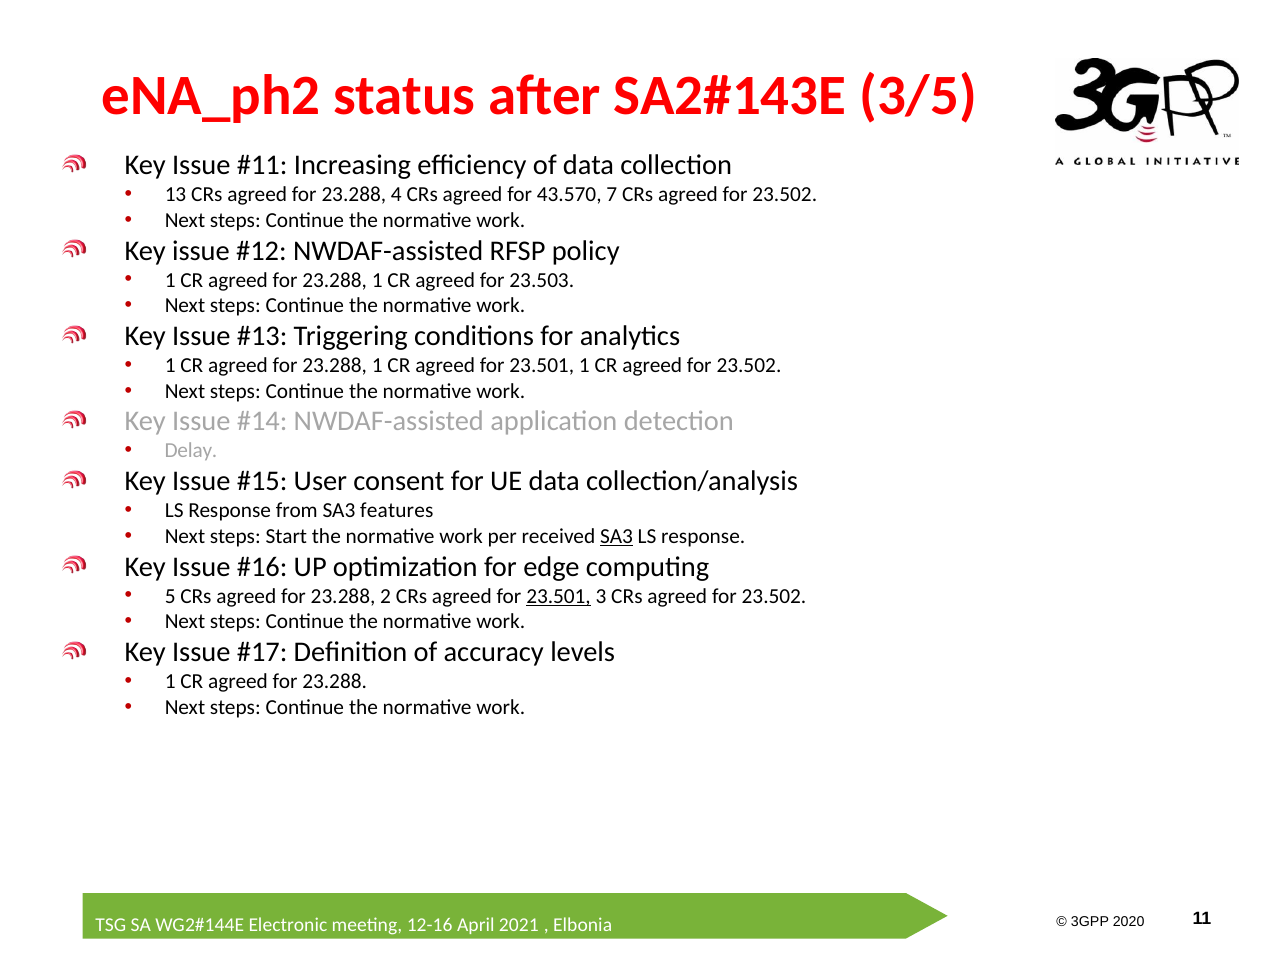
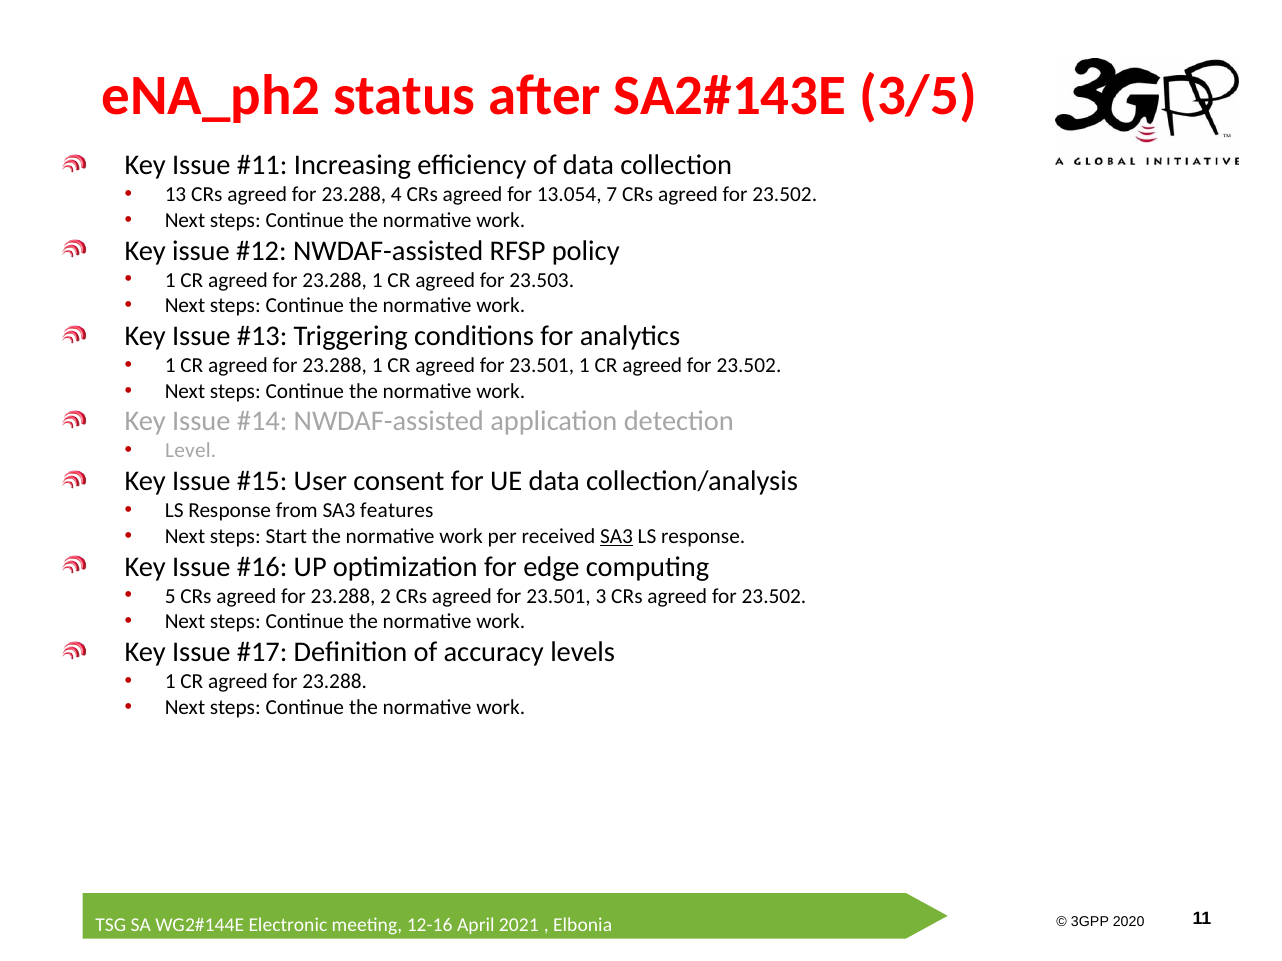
43.570: 43.570 -> 13.054
Delay: Delay -> Level
23.501 at (559, 596) underline: present -> none
